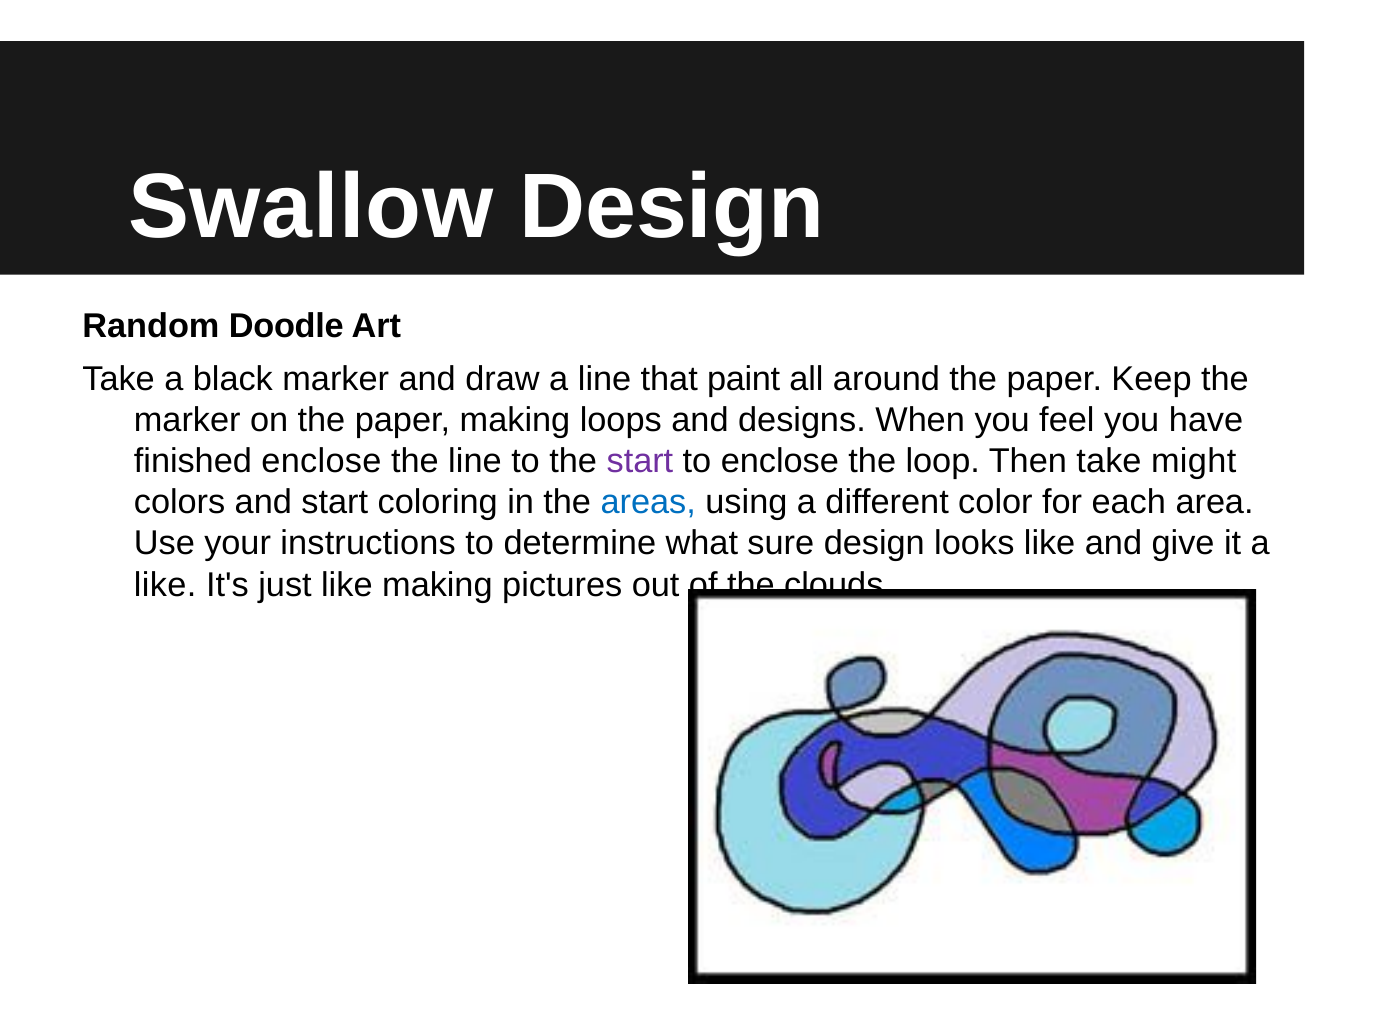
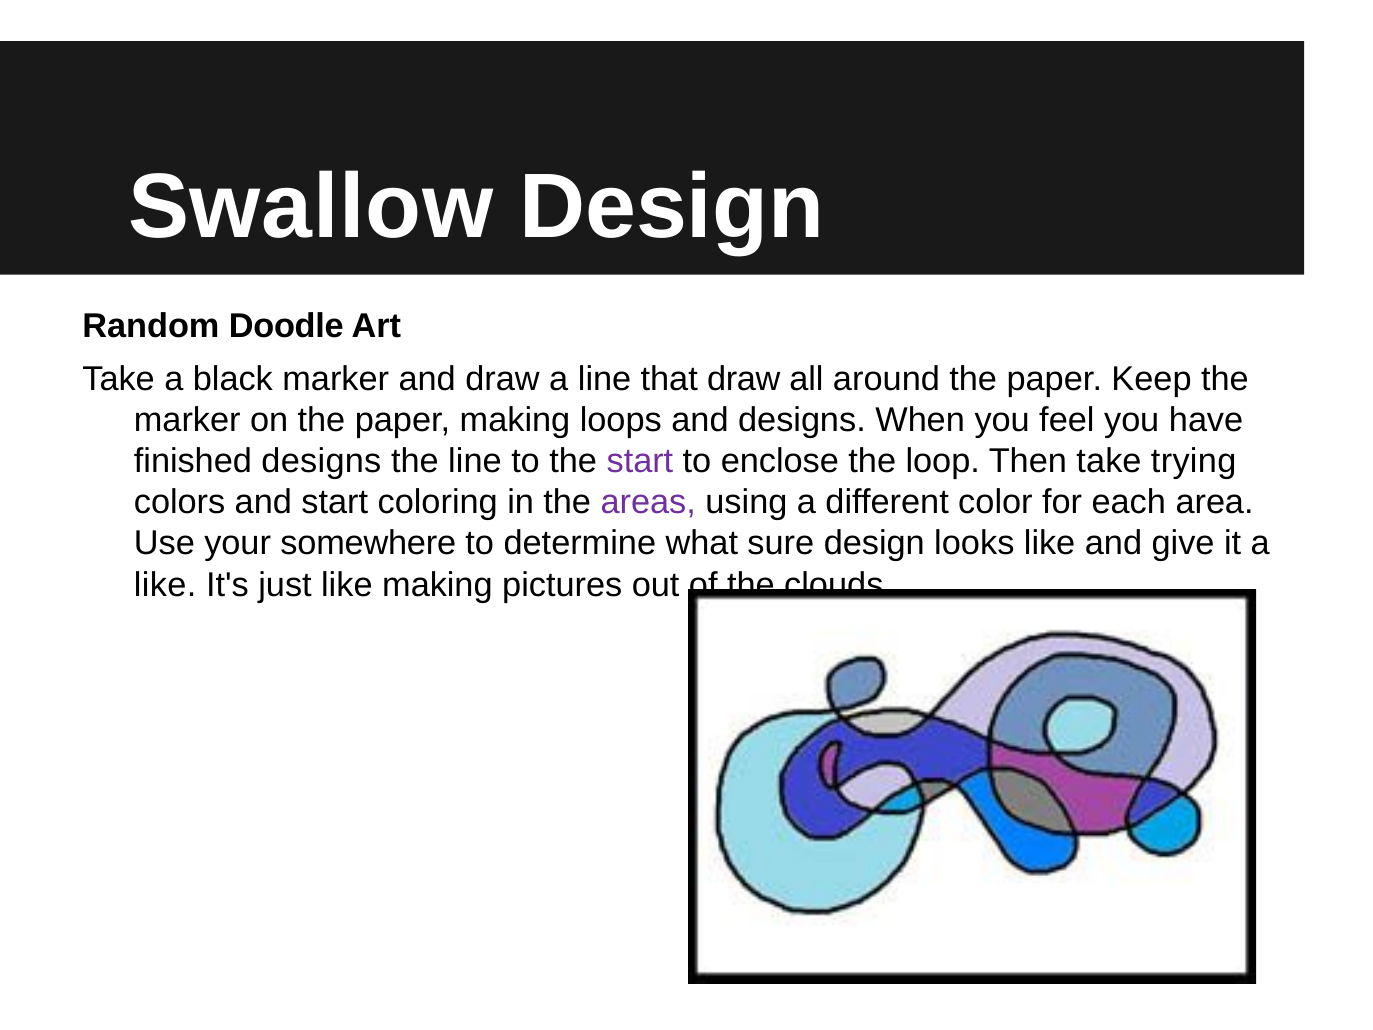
that paint: paint -> draw
finished enclose: enclose -> designs
might: might -> trying
areas colour: blue -> purple
instructions: instructions -> somewhere
